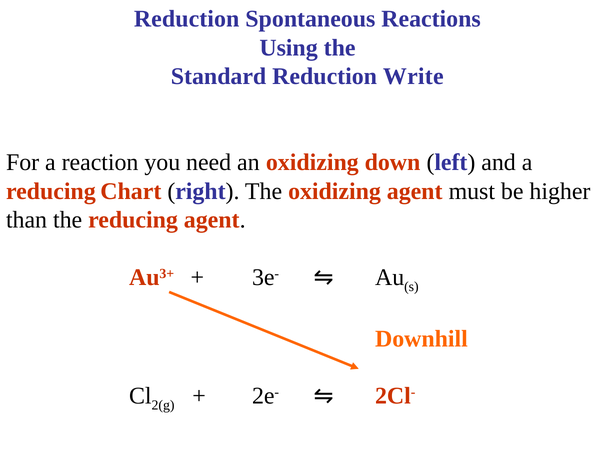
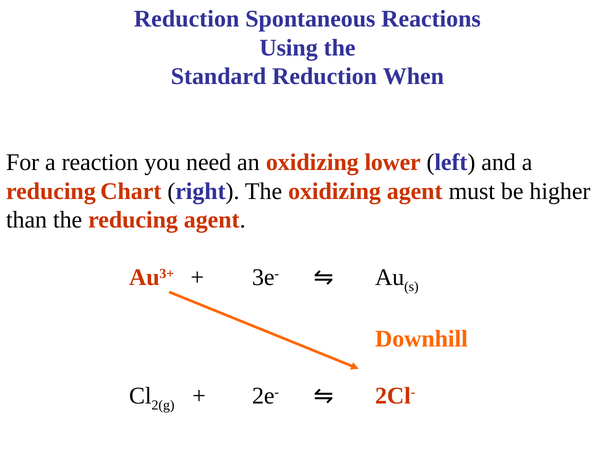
Write: Write -> When
down: down -> lower
